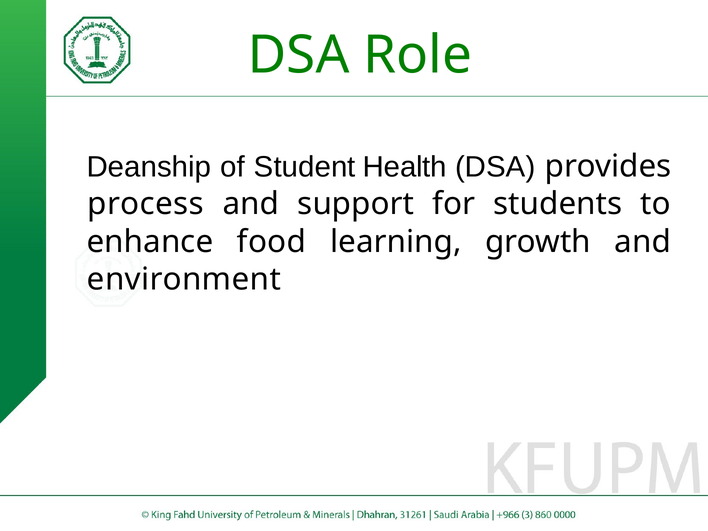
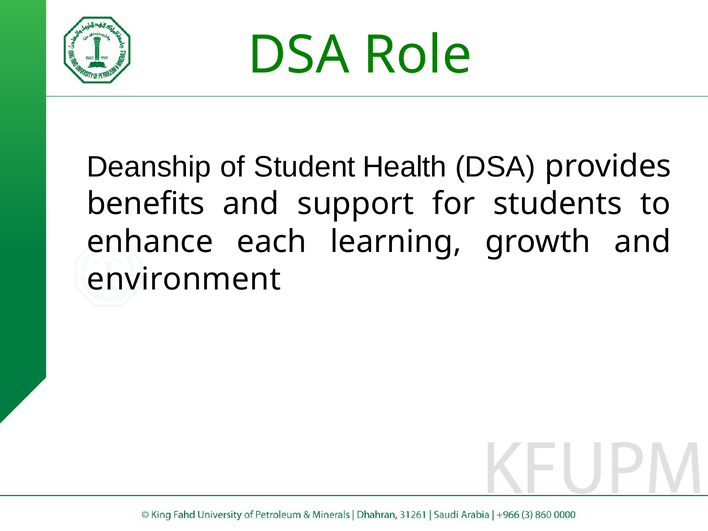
process: process -> benefits
food: food -> each
